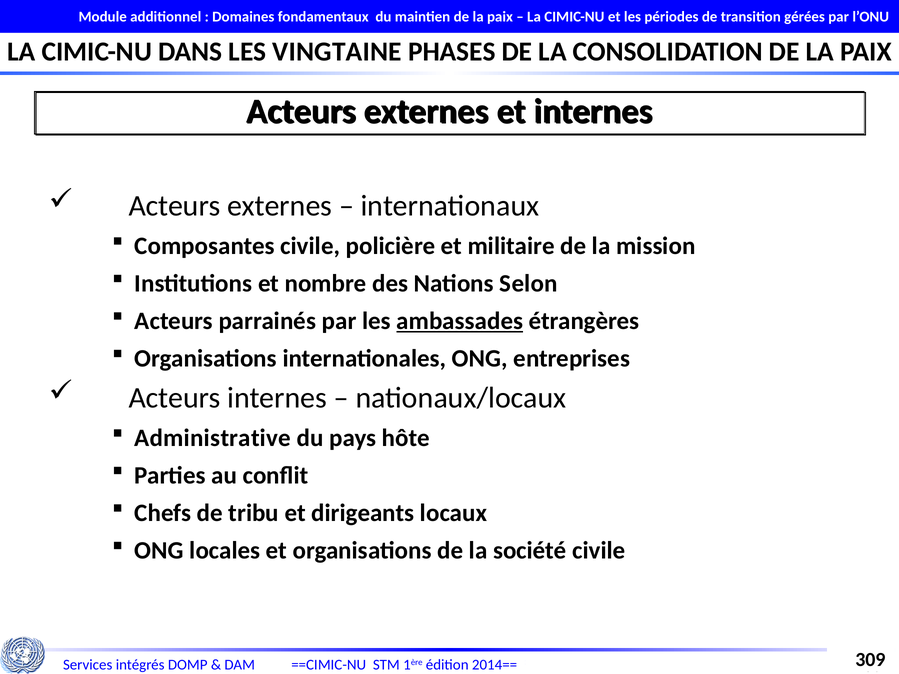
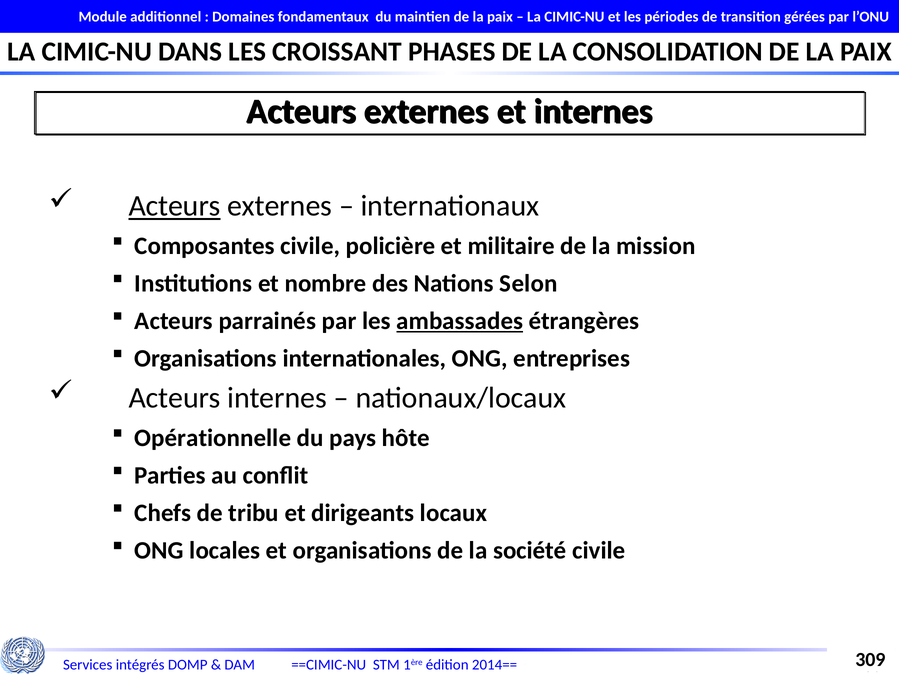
VINGTAINE: VINGTAINE -> CROISSANT
Acteurs at (175, 206) underline: none -> present
Administrative: Administrative -> Opérationnelle
